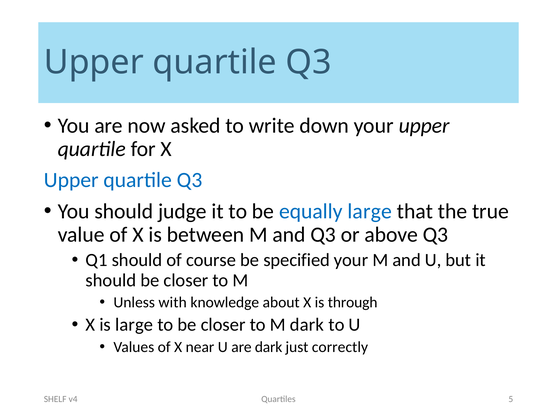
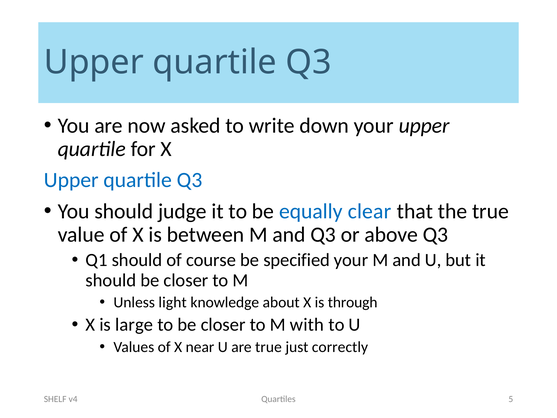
equally large: large -> clear
with: with -> light
M dark: dark -> with
are dark: dark -> true
